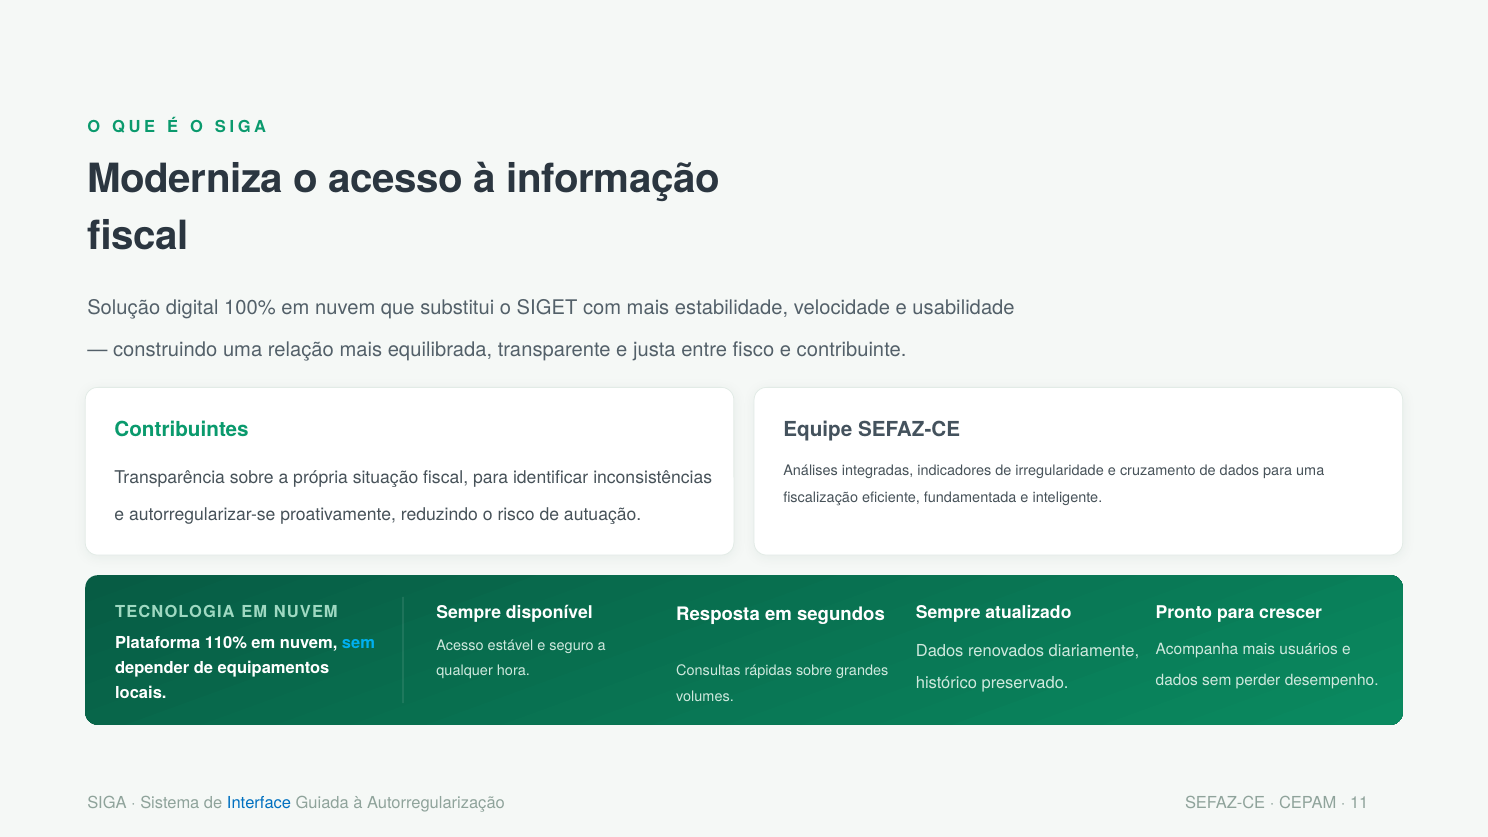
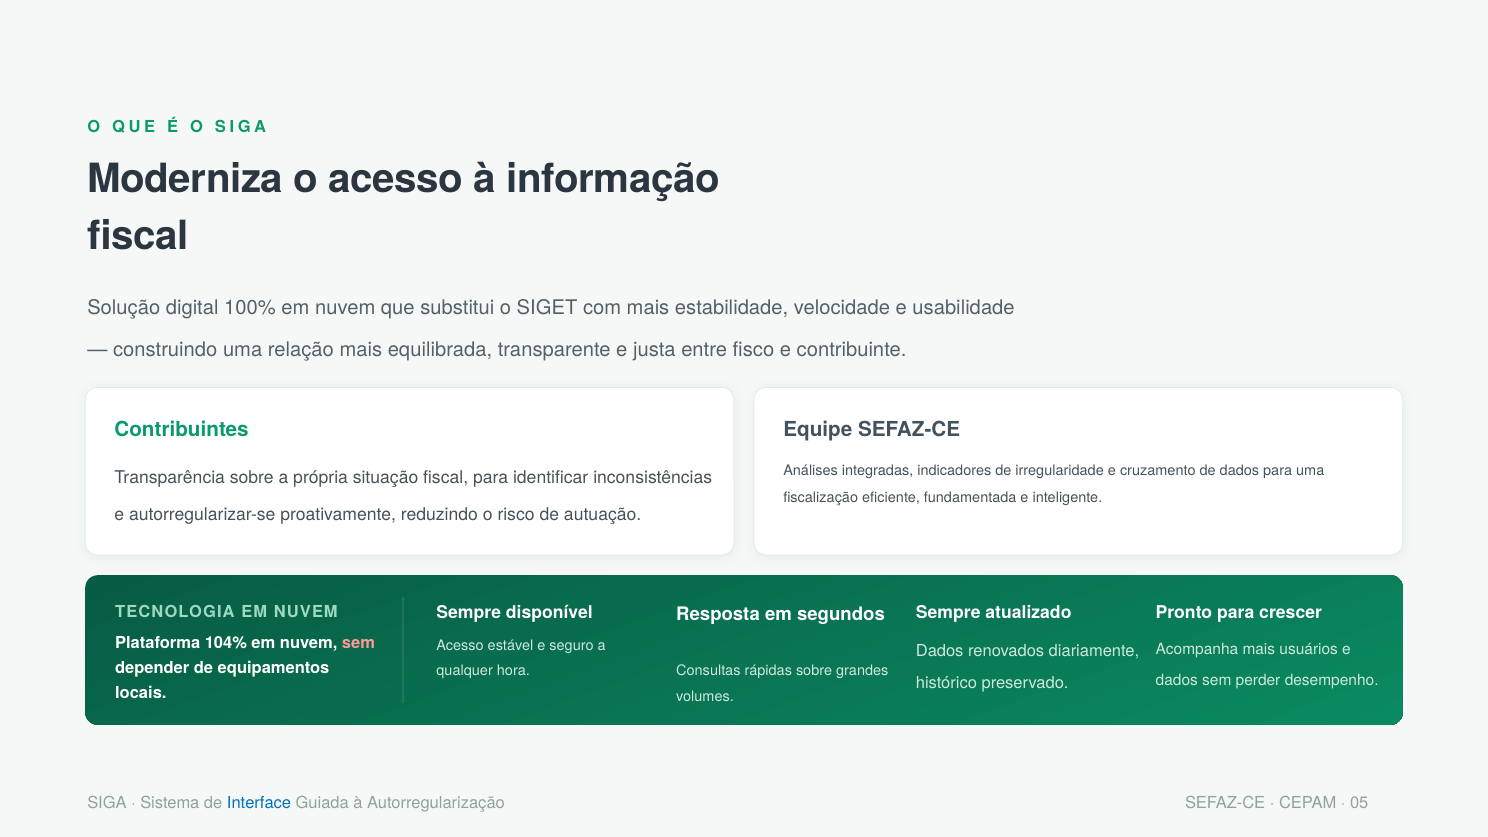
110%: 110% -> 104%
sem at (358, 643) colour: light blue -> pink
11: 11 -> 05
